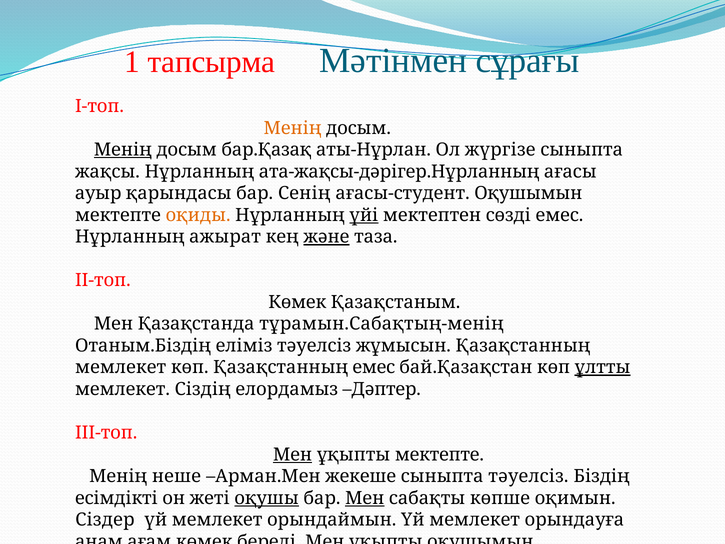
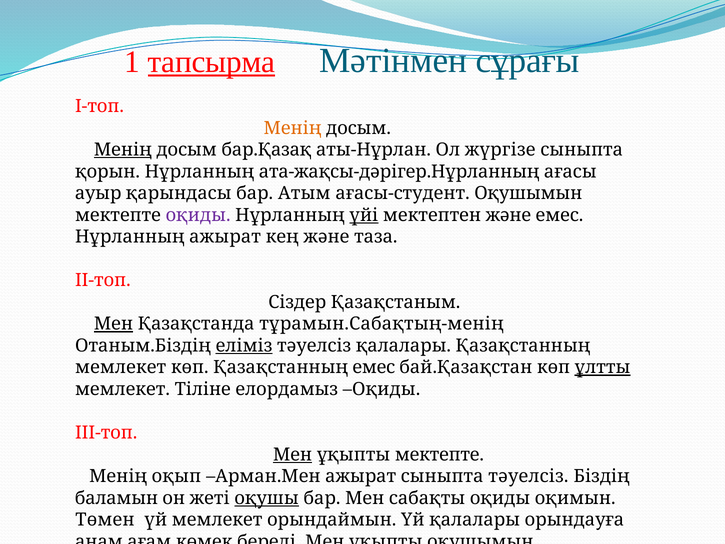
тапсырма underline: none -> present
жақсы: жақсы -> қорын
Сенің: Сенің -> Атым
оқиды at (198, 215) colour: orange -> purple
мектептен сөзді: сөзді -> және
және at (326, 237) underline: present -> none
Көмек at (297, 302): Көмек -> Сіздер
Мен at (113, 324) underline: none -> present
еліміз underline: none -> present
тәуелсіз жұмысын: жұмысын -> қалалары
Сіздің: Сіздің -> Тіліне
елордамыз Дәптер: Дәптер -> Оқиды
неше: неше -> оқып
Арман.Мен жекеше: жекеше -> ажырат
есімдікті: есімдікті -> баламын
Мен at (365, 498) underline: present -> none
сабақты көпше: көпше -> оқиды
Сіздер: Сіздер -> Төмен
орындаймын Үй мемлекет: мемлекет -> қалалары
